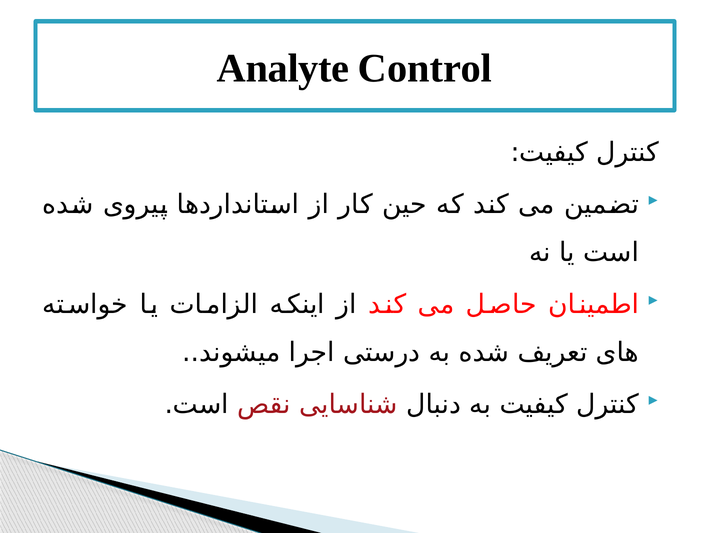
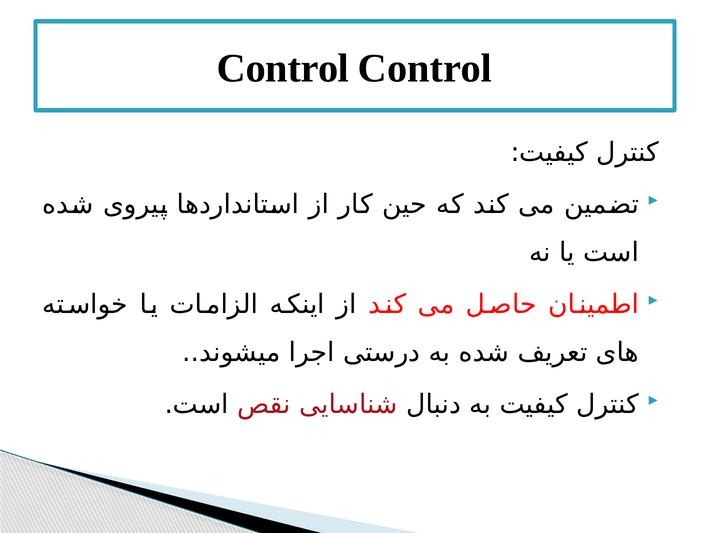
Analyte at (283, 69): Analyte -> Control
